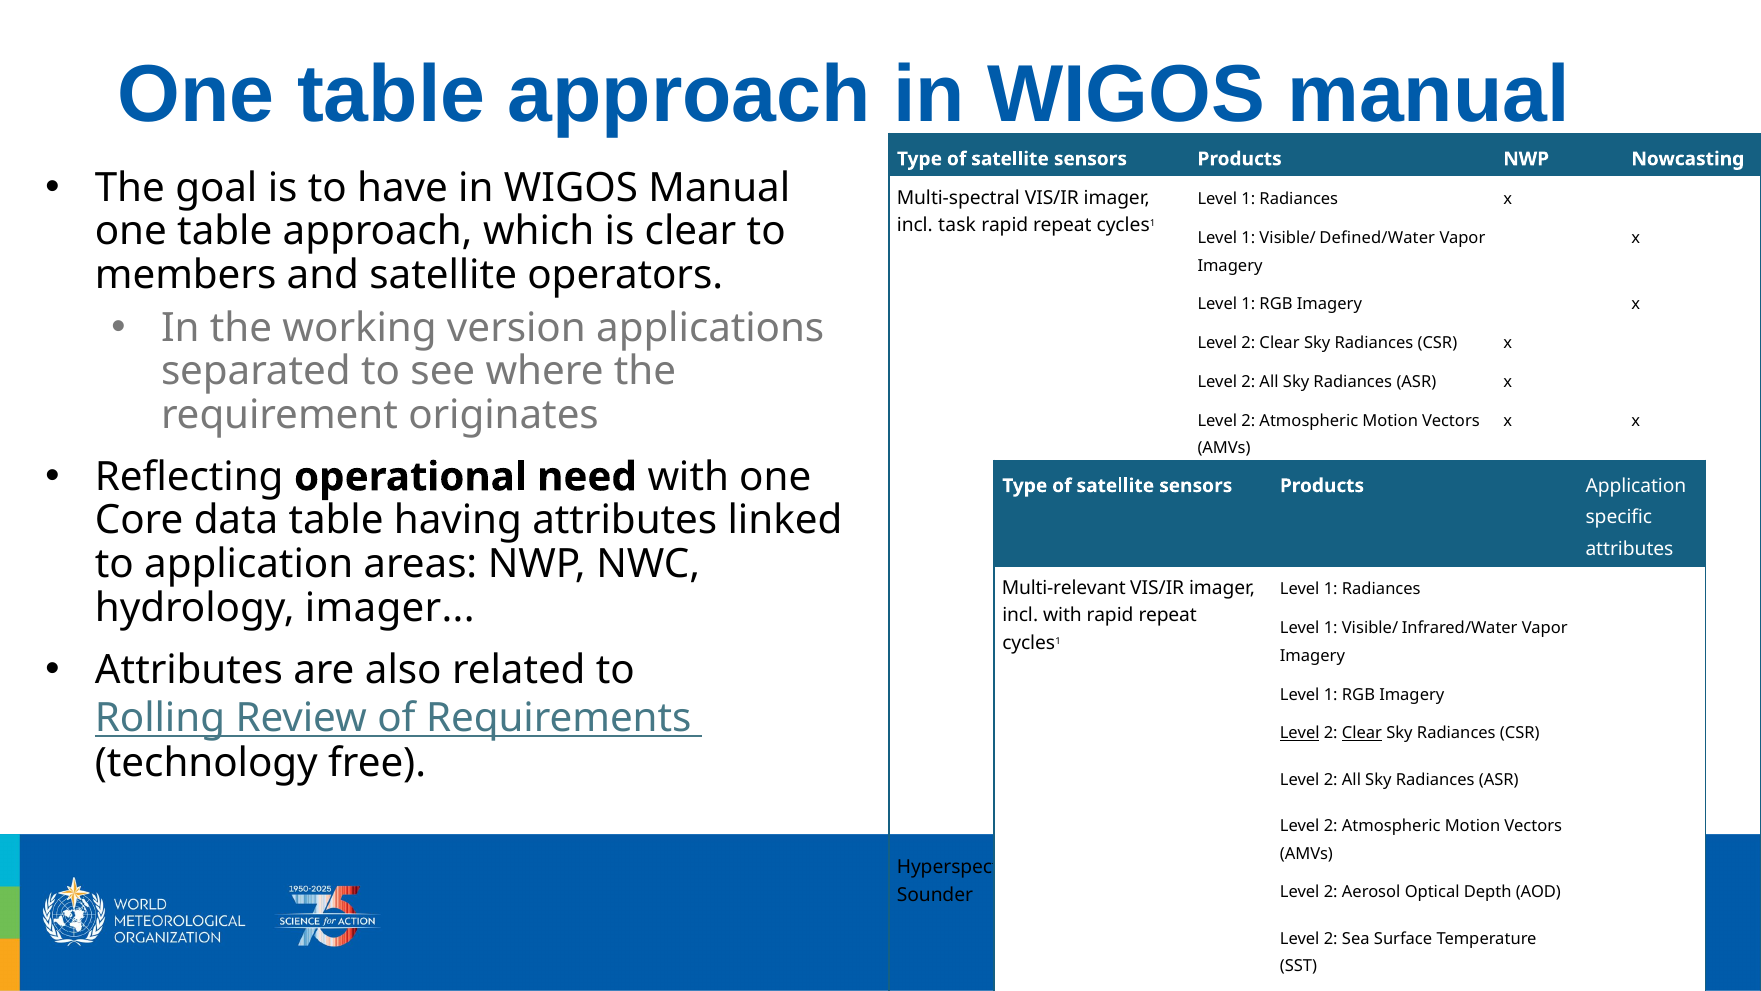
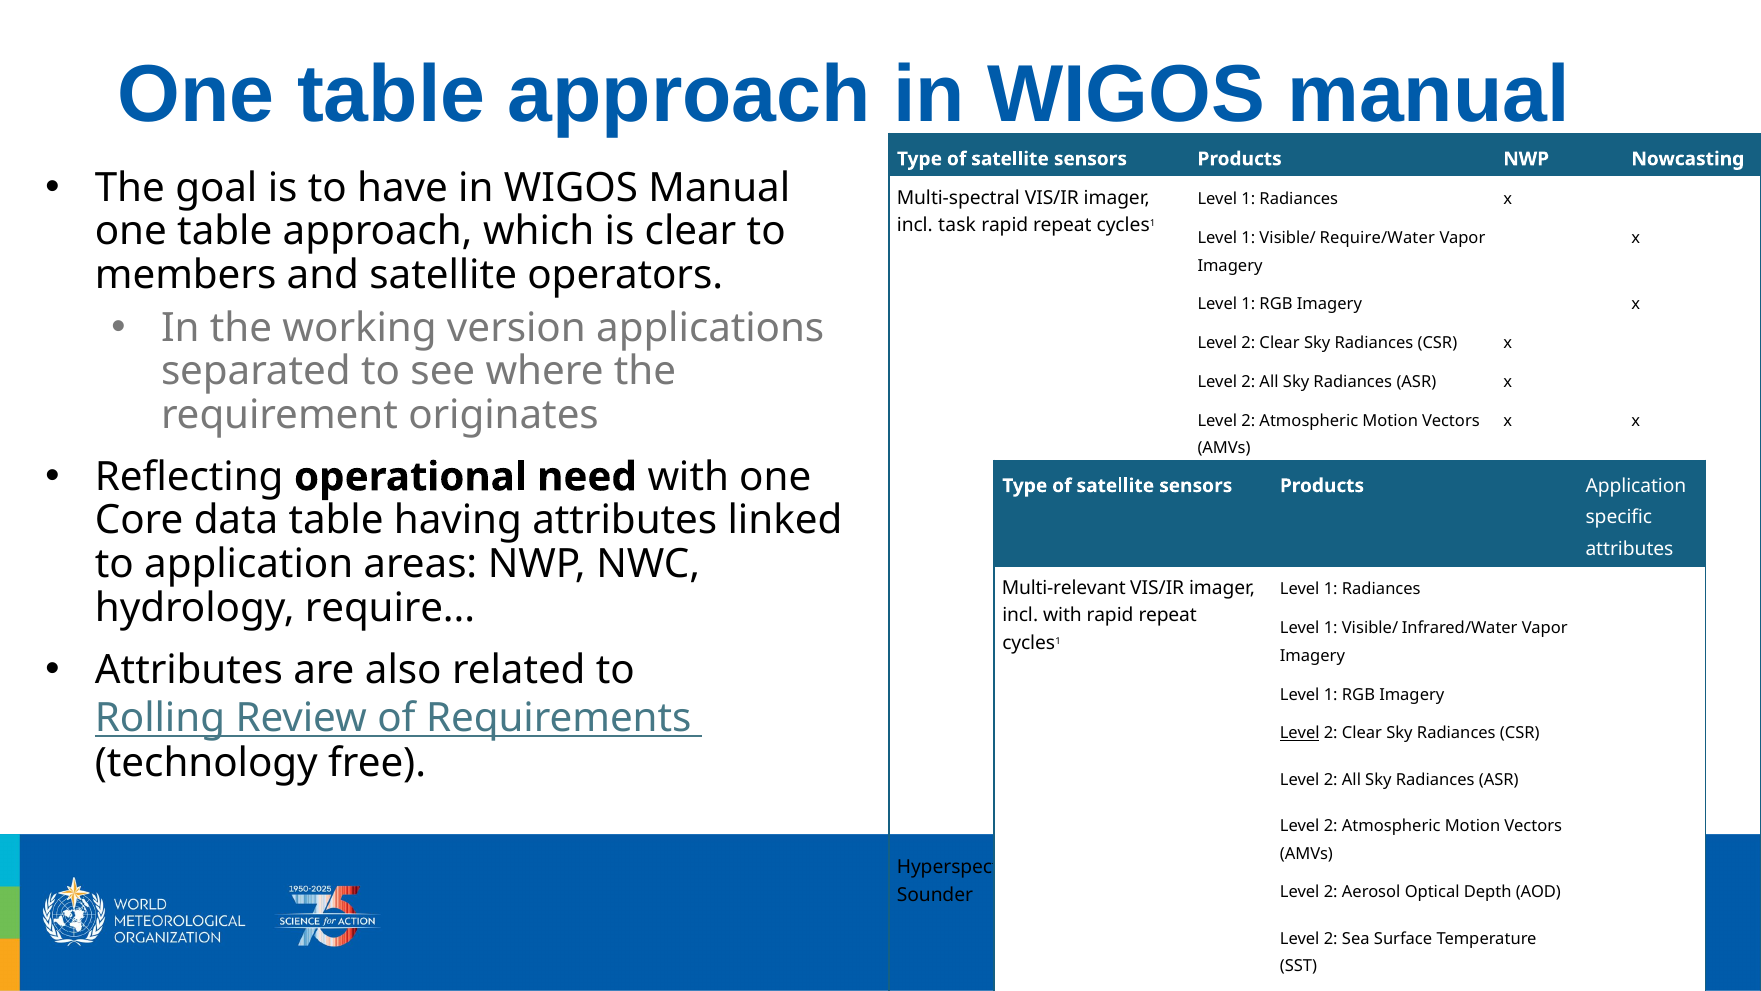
Defined/Water: Defined/Water -> Require/Water
hydrology imager: imager -> require
Clear at (1362, 733) underline: present -> none
